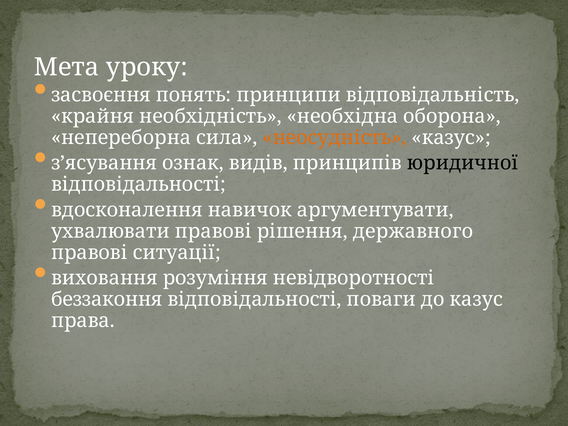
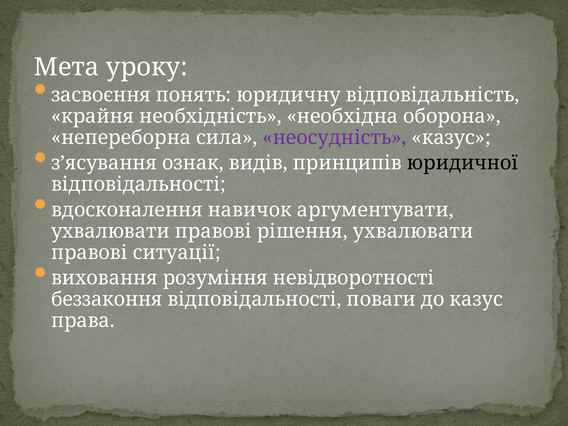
принципи: принципи -> юридичну
неосудність colour: orange -> purple
рішення державного: державного -> ухвалювати
